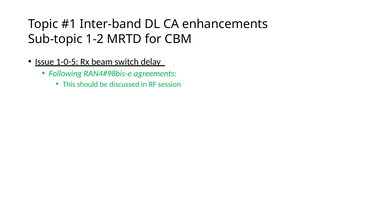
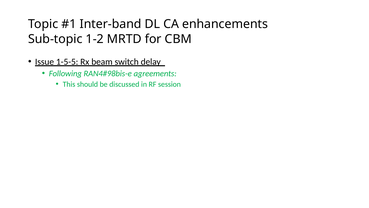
1-0-5: 1-0-5 -> 1-5-5
